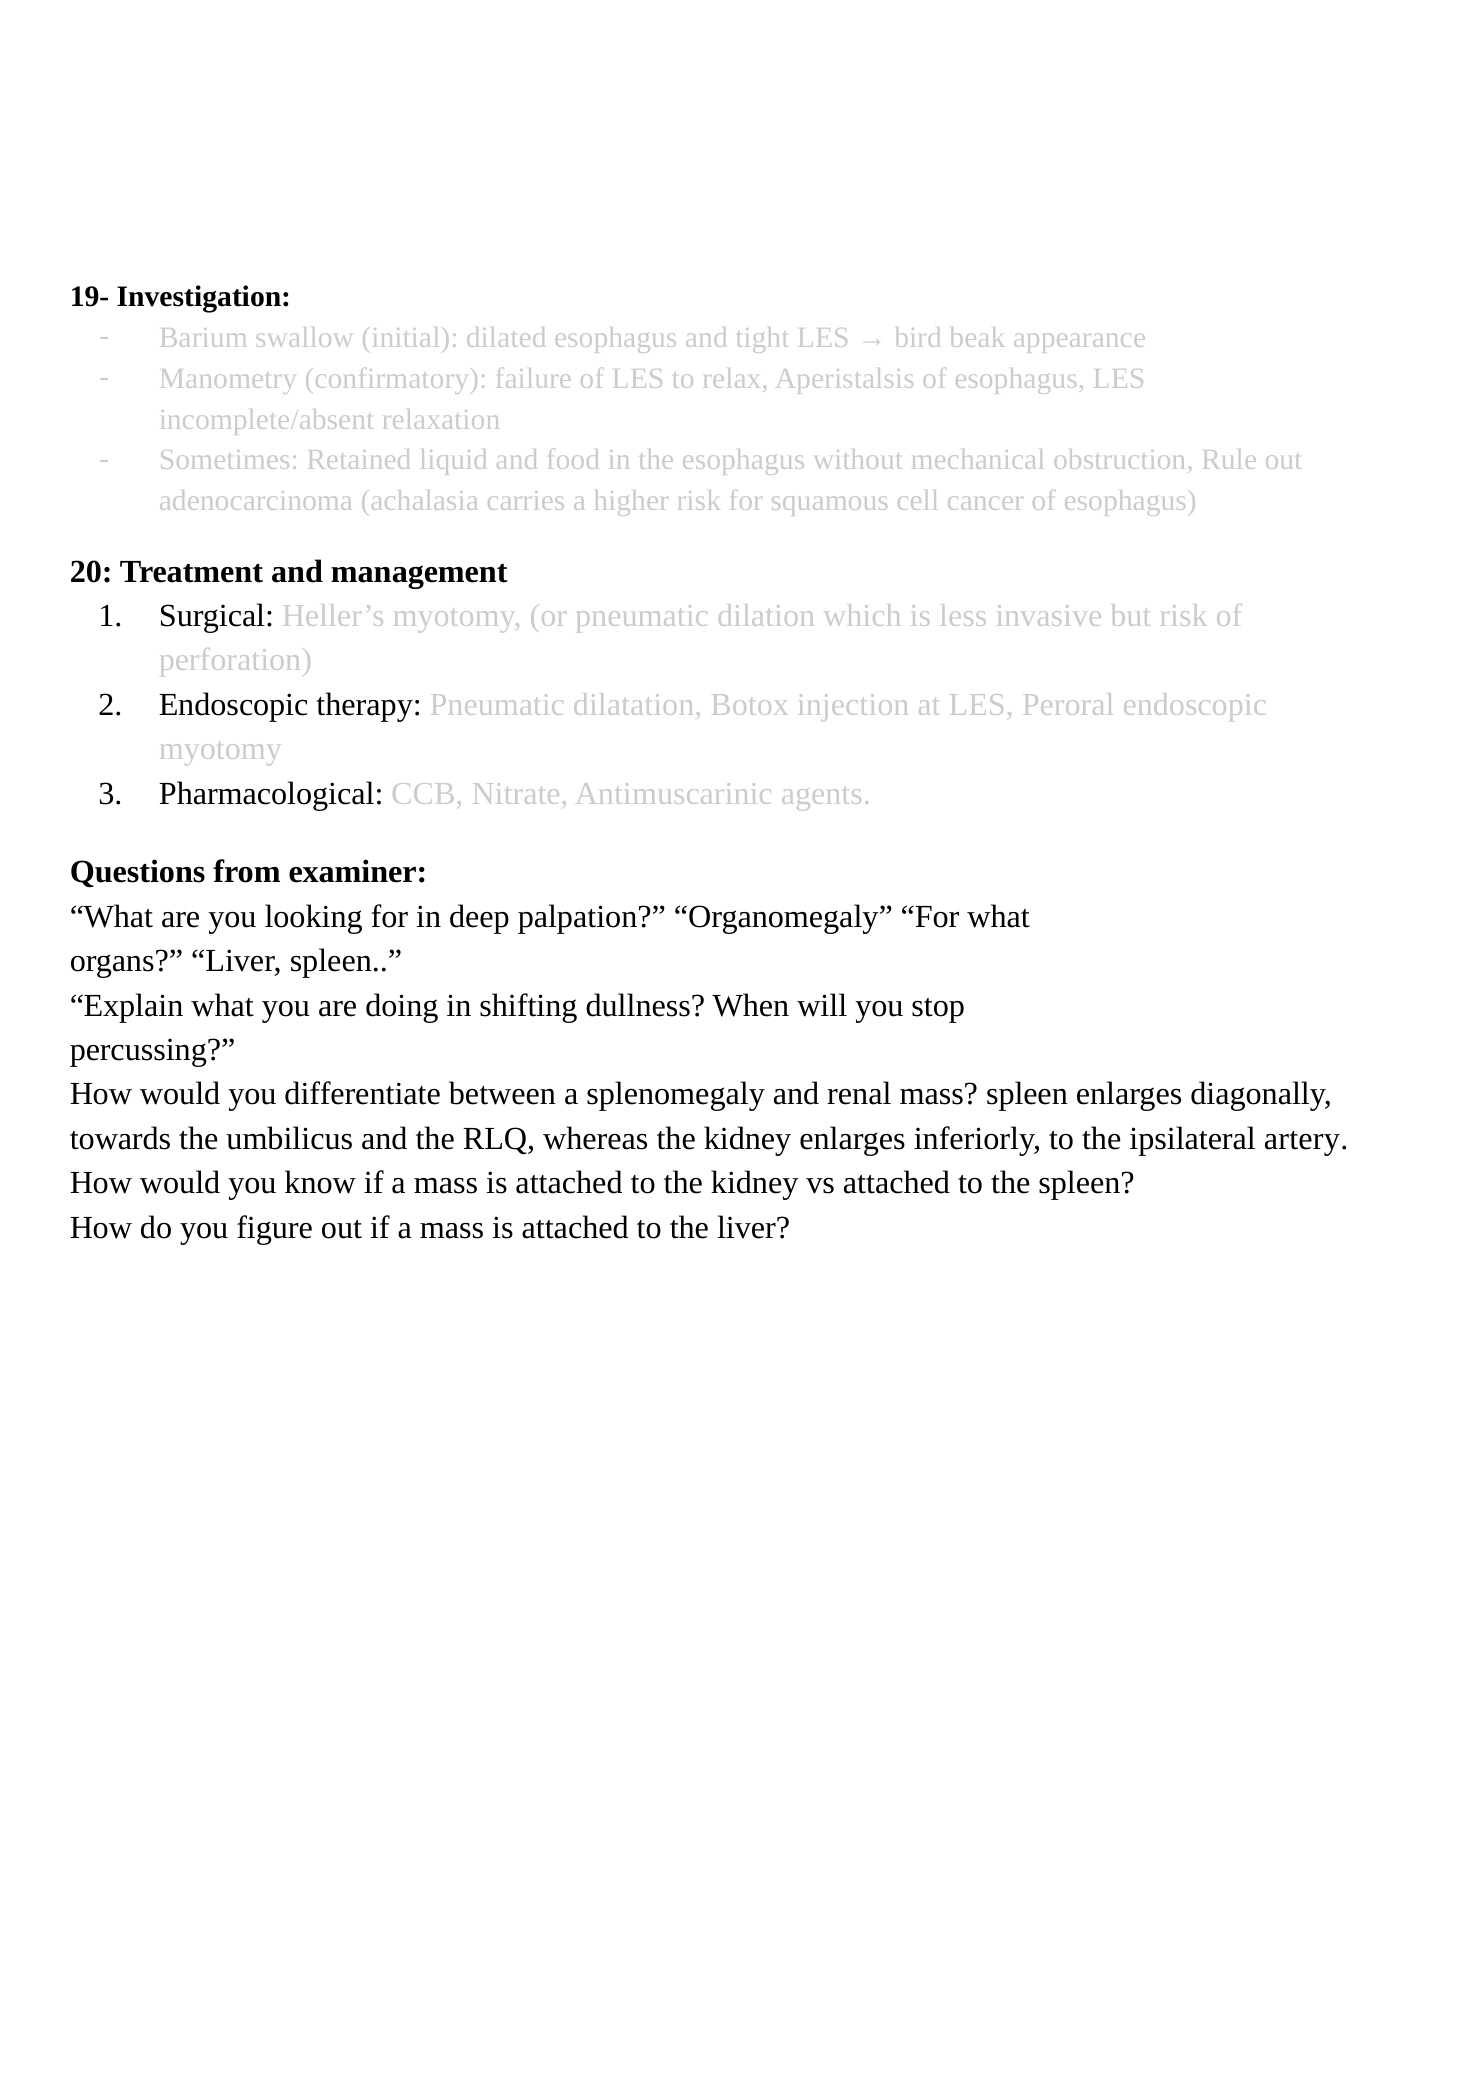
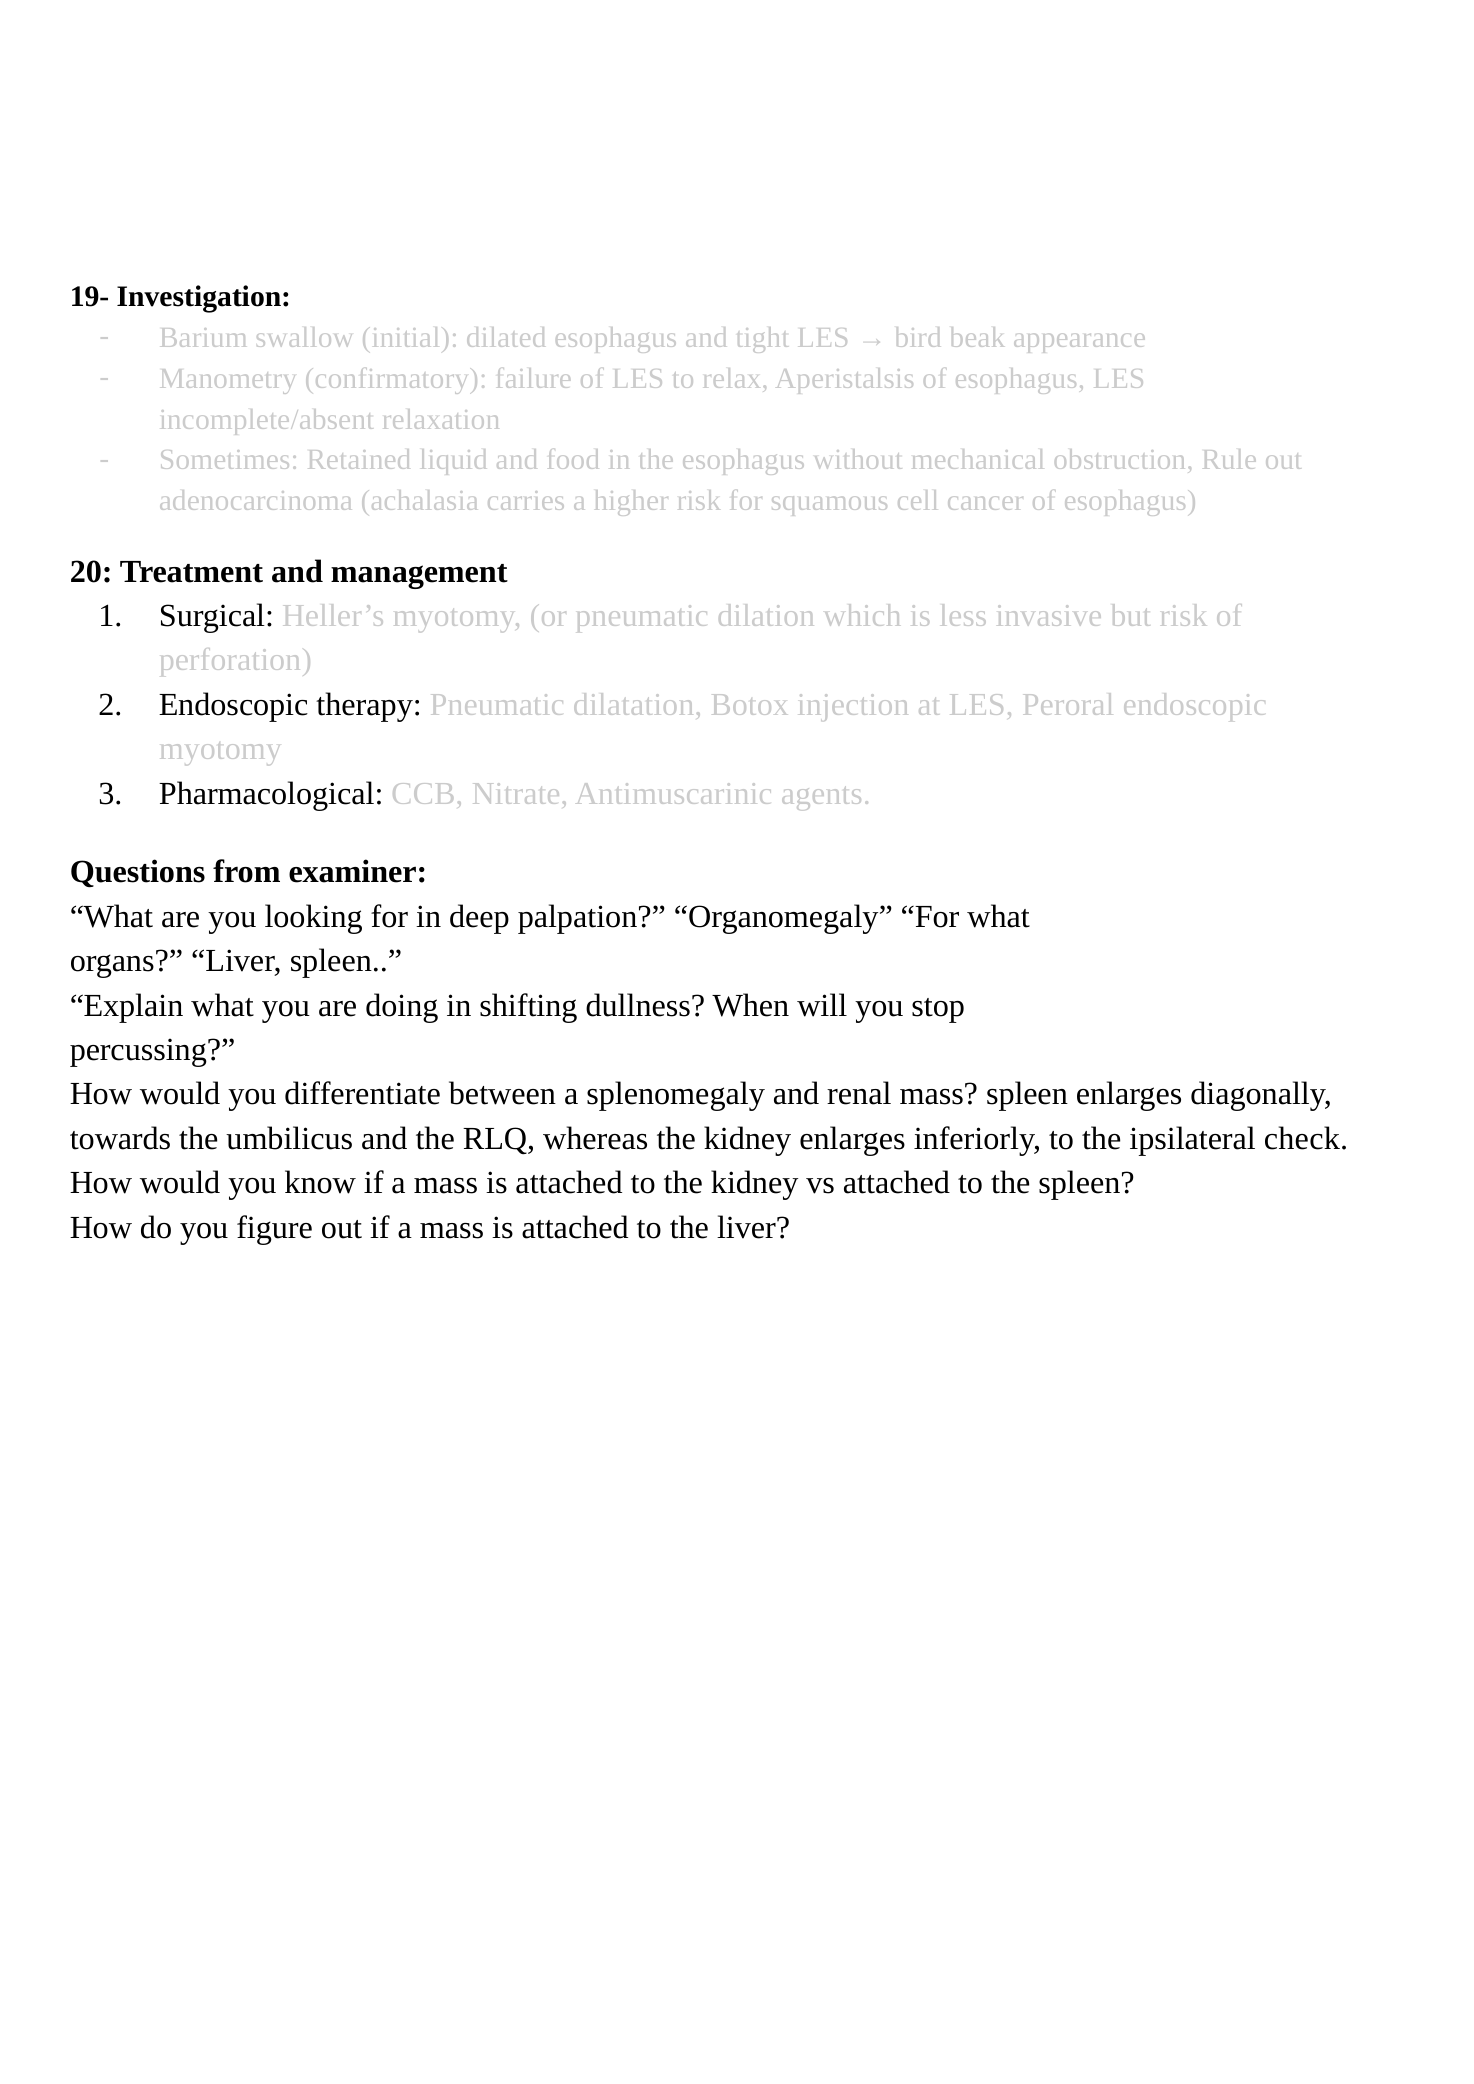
artery: artery -> check
